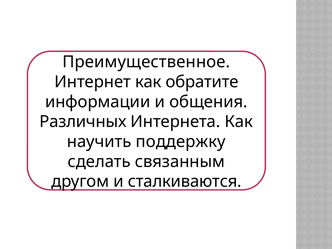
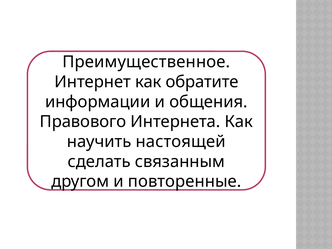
Различных: Различных -> Правового
поддержку: поддержку -> настоящей
сталкиваются: сталкиваются -> повторенные
